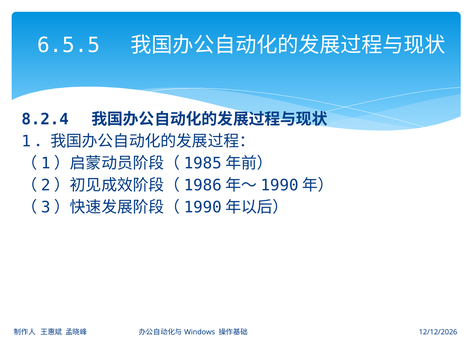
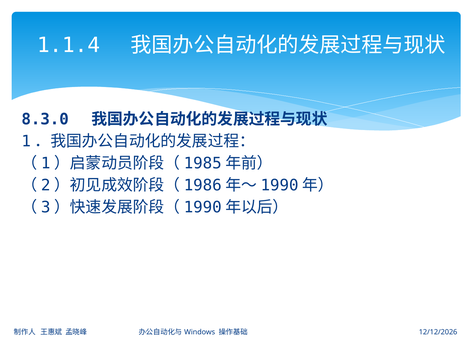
6.5.5: 6.5.5 -> 1.1.4
8.2.4: 8.2.4 -> 8.3.0
